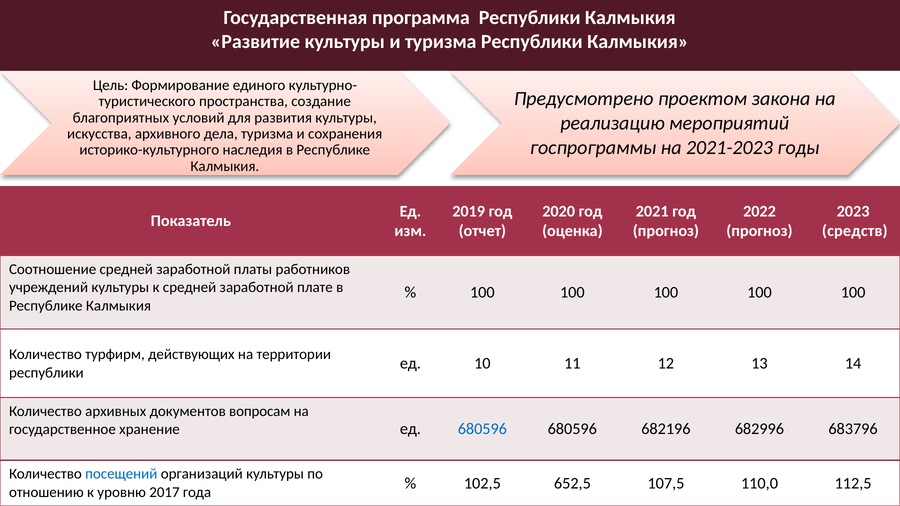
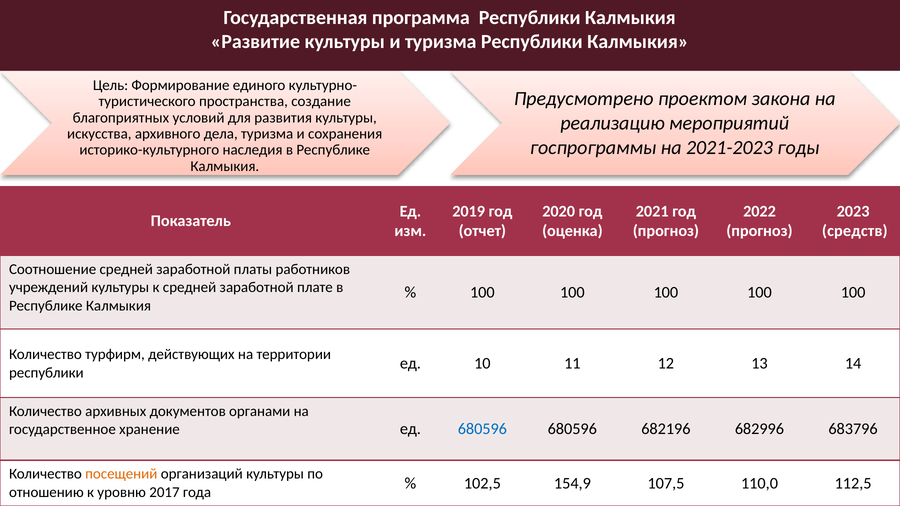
вопросам: вопросам -> органами
посещений colour: blue -> orange
652,5: 652,5 -> 154,9
